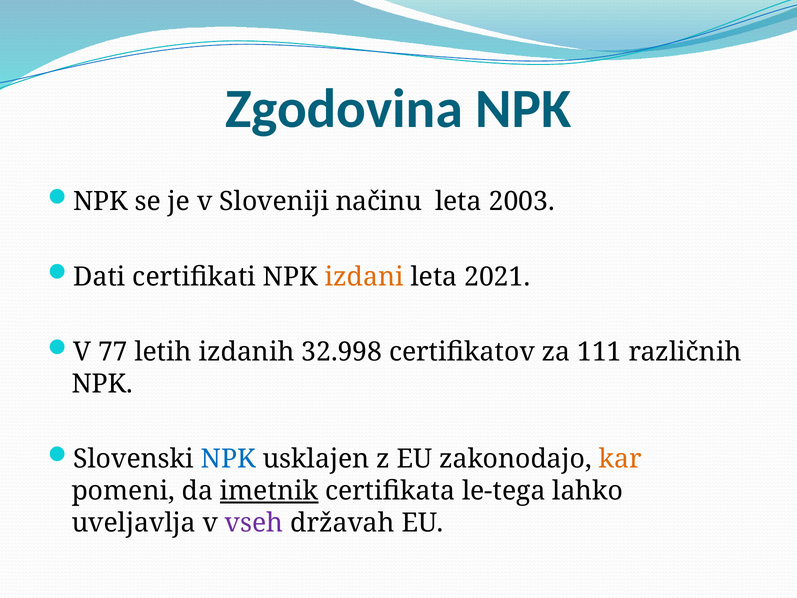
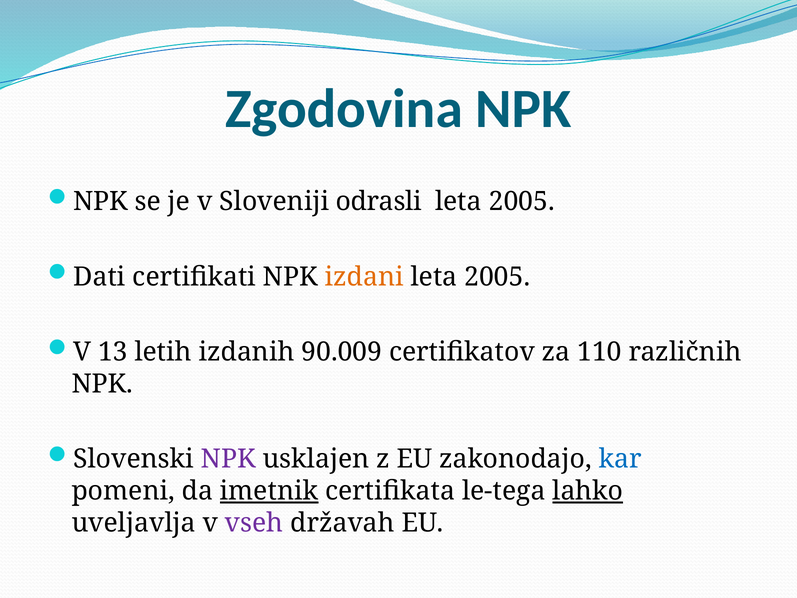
načinu: načinu -> odrasli
2003 at (522, 201): 2003 -> 2005
2021 at (497, 277): 2021 -> 2005
77: 77 -> 13
32.998: 32.998 -> 90.009
111: 111 -> 110
NPK at (228, 459) colour: blue -> purple
kar colour: orange -> blue
lahko underline: none -> present
